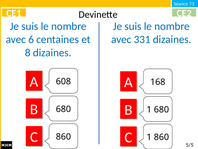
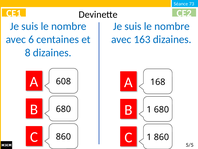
331: 331 -> 163
